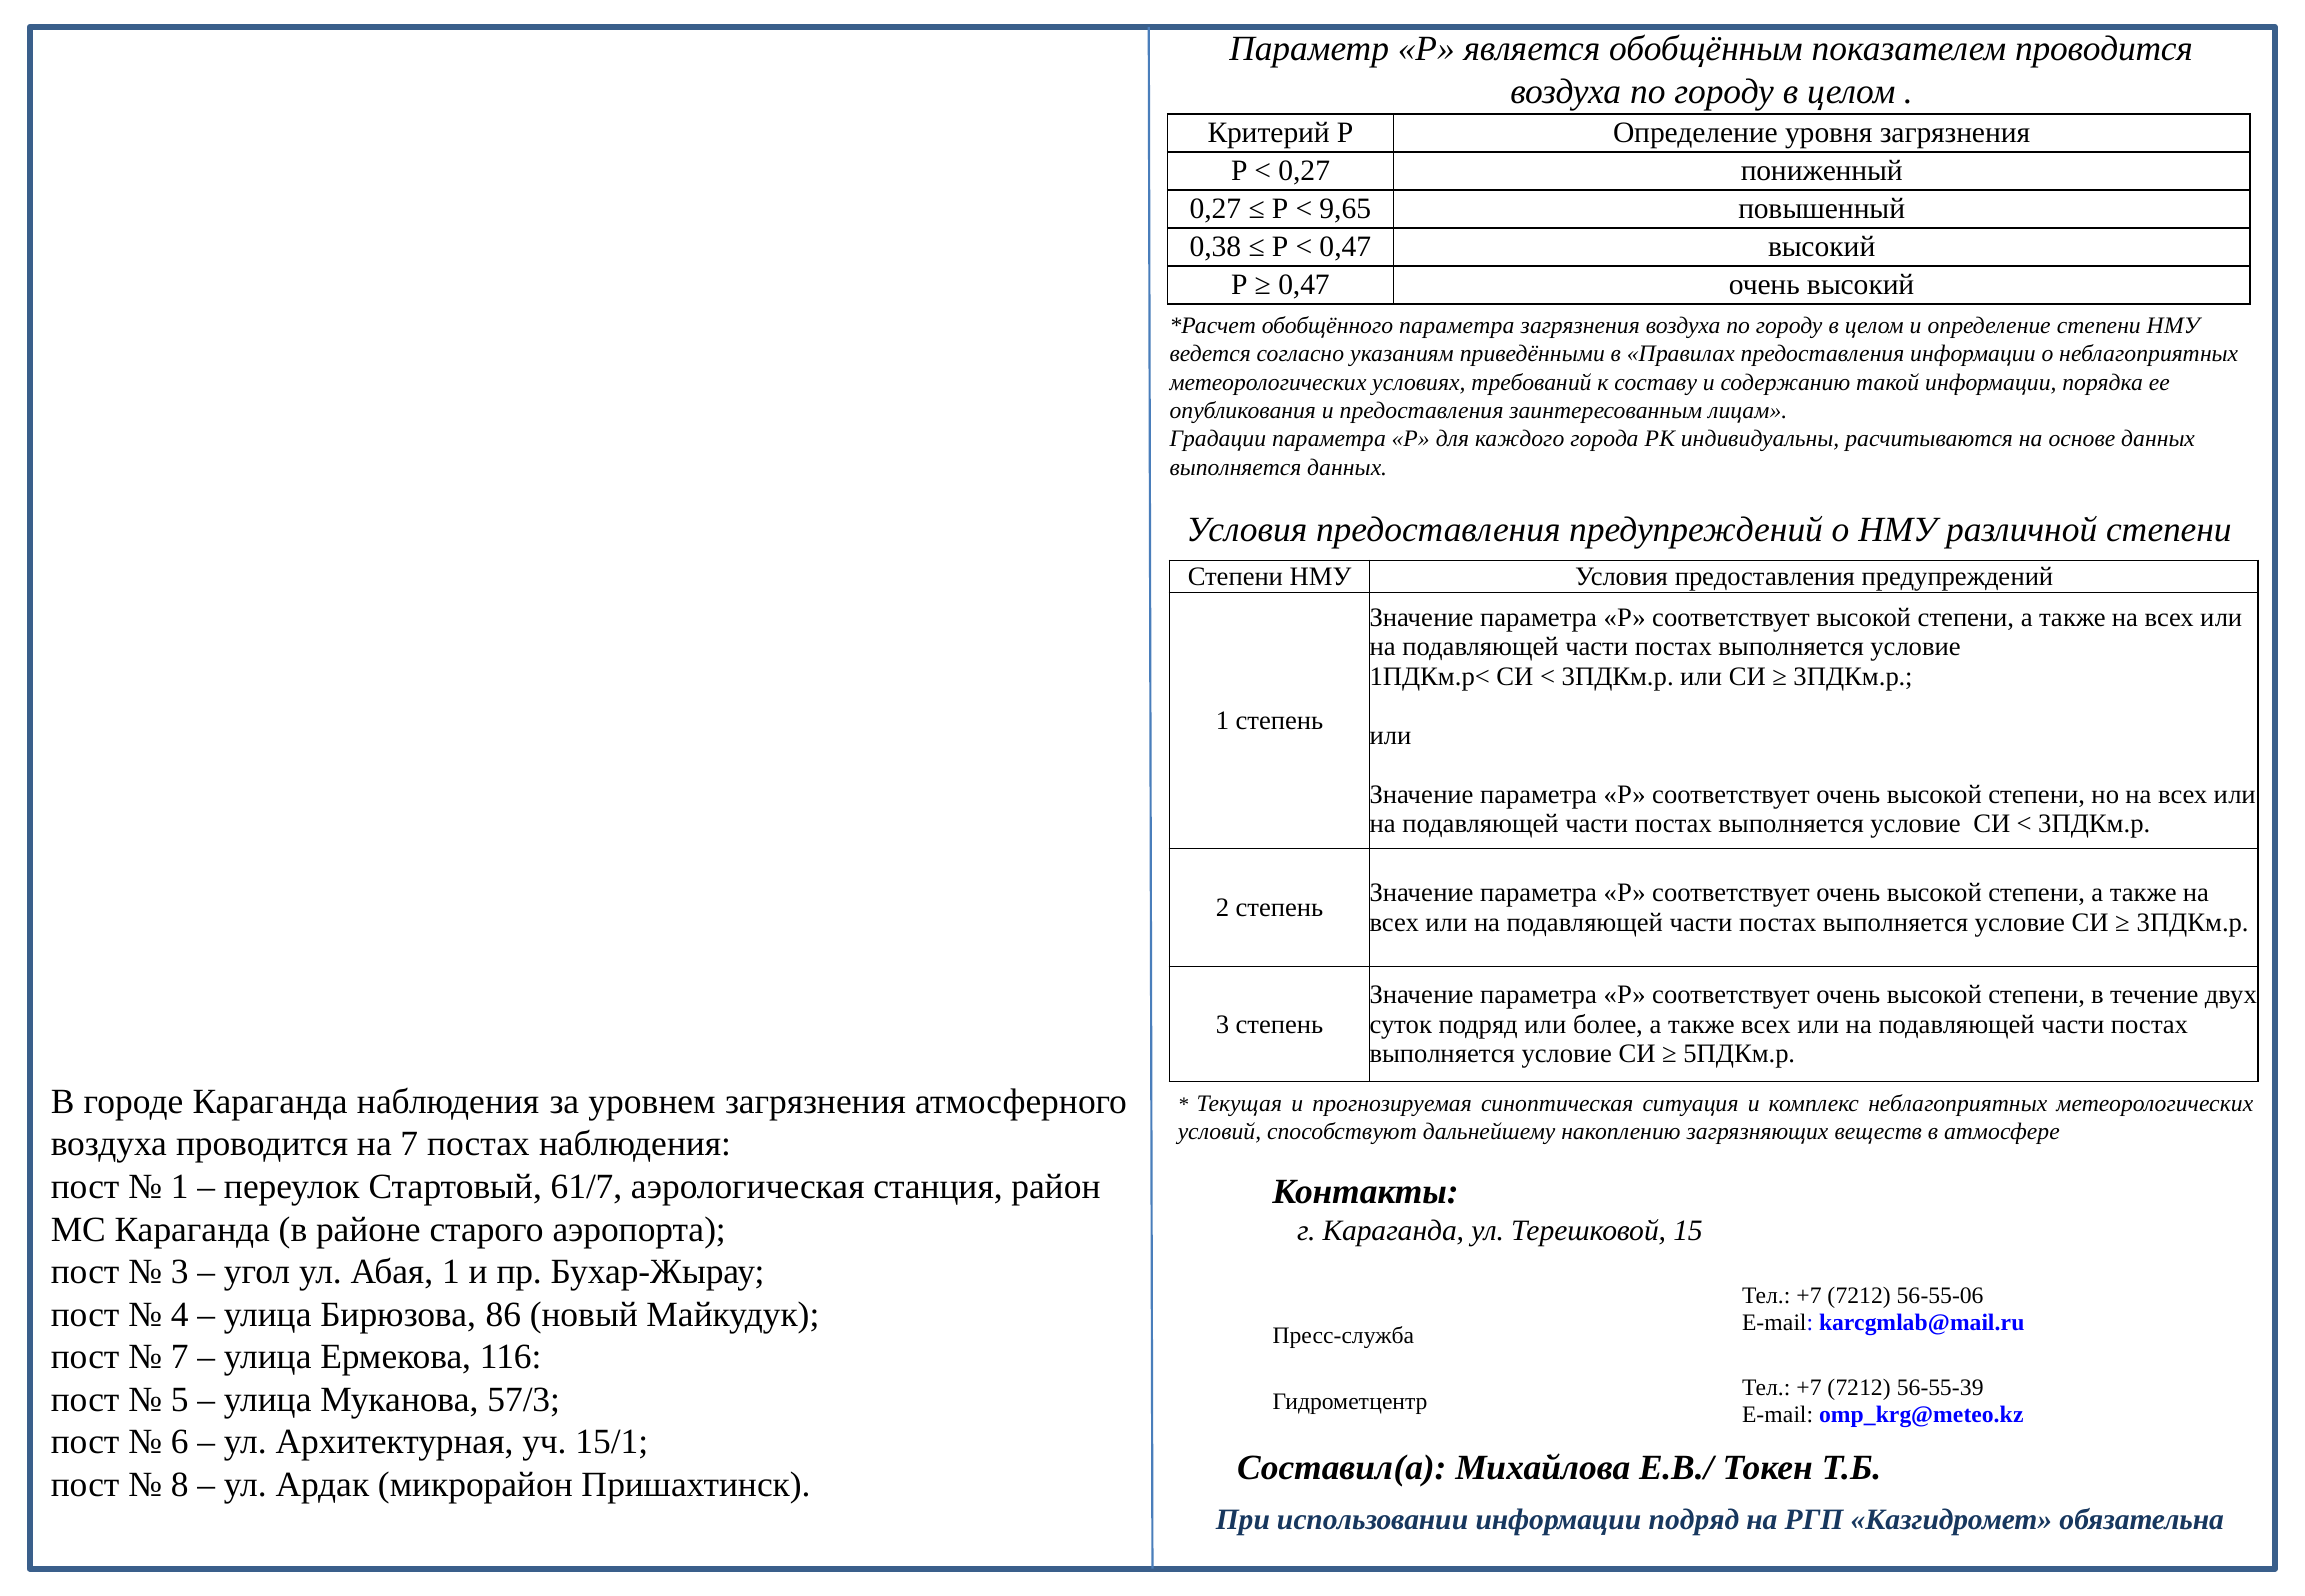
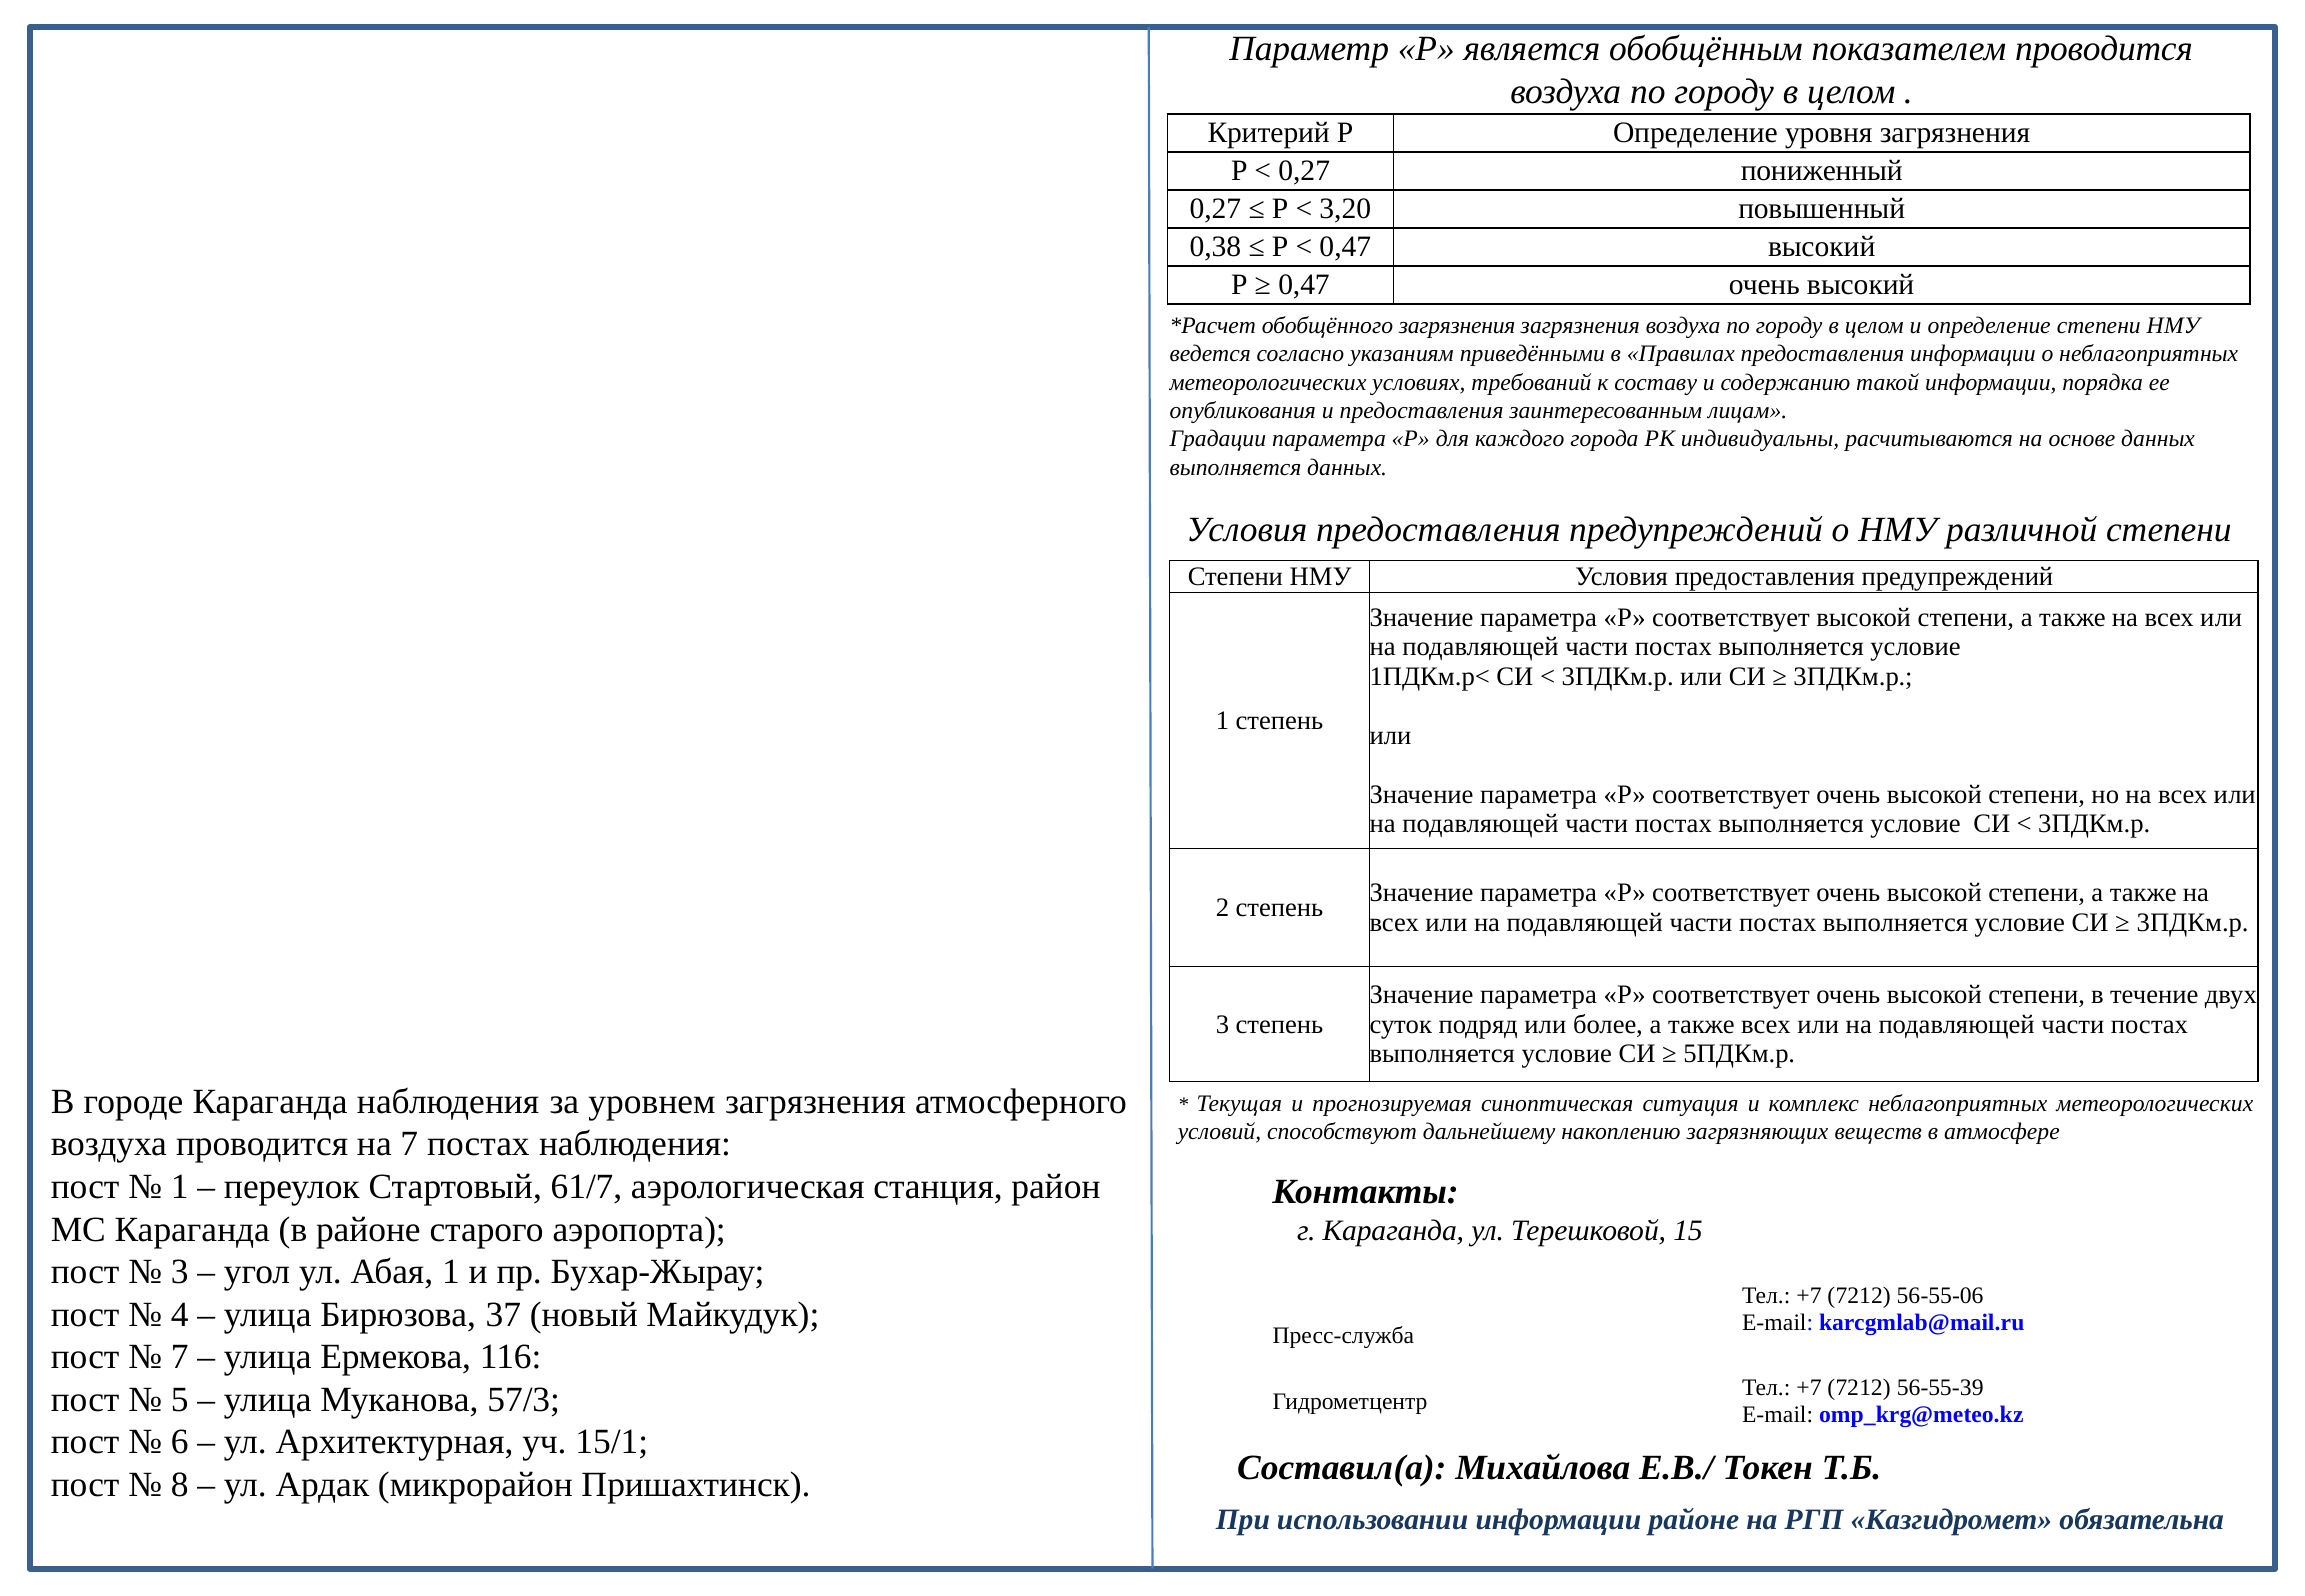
9,65: 9,65 -> 3,20
обобщённого параметра: параметра -> загрязнения
86: 86 -> 37
информации подряд: подряд -> районе
